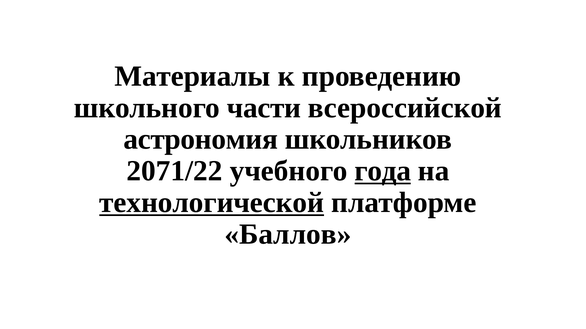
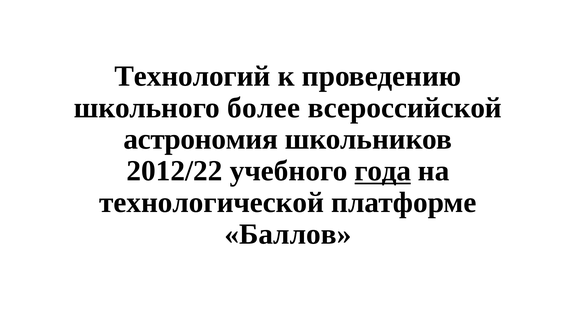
Материалы: Материалы -> Технологий
части: части -> более
2071/22: 2071/22 -> 2012/22
технологической underline: present -> none
